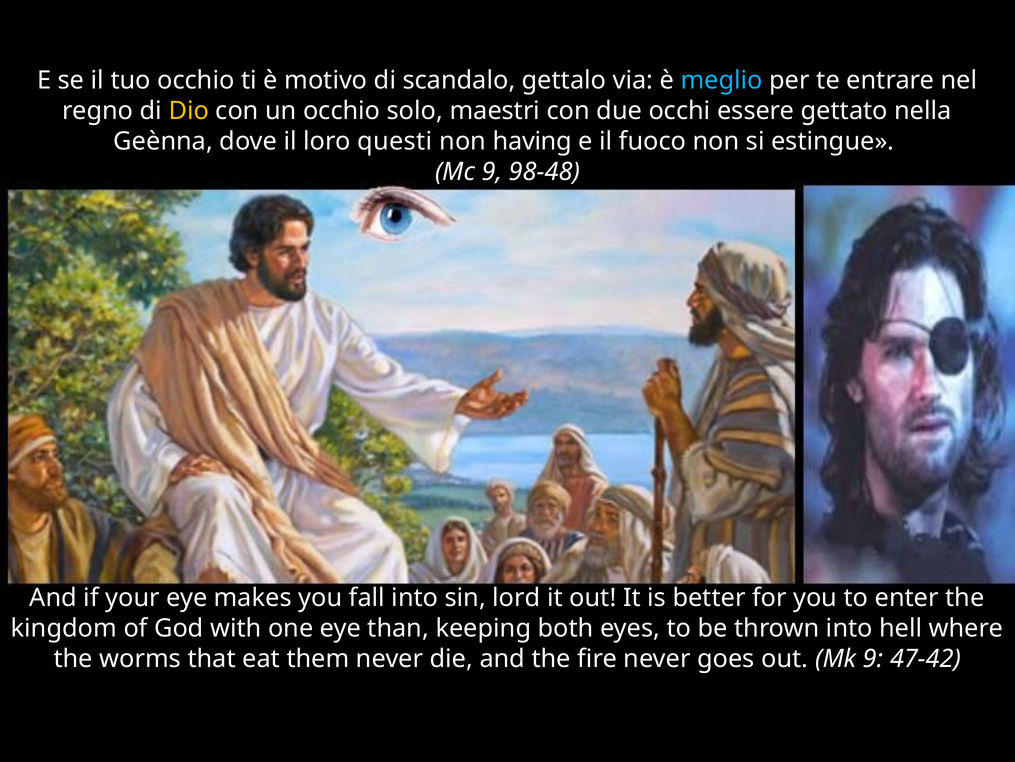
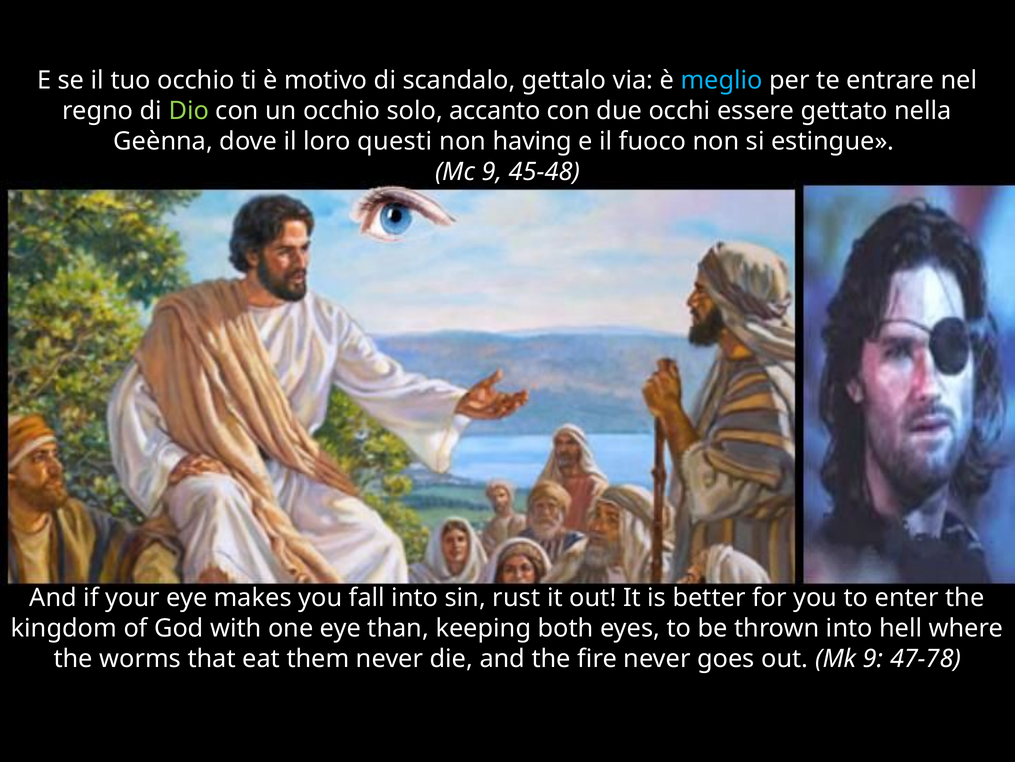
Dio colour: yellow -> light green
maestri: maestri -> accanto
98-48: 98-48 -> 45-48
lord: lord -> rust
47-42: 47-42 -> 47-78
